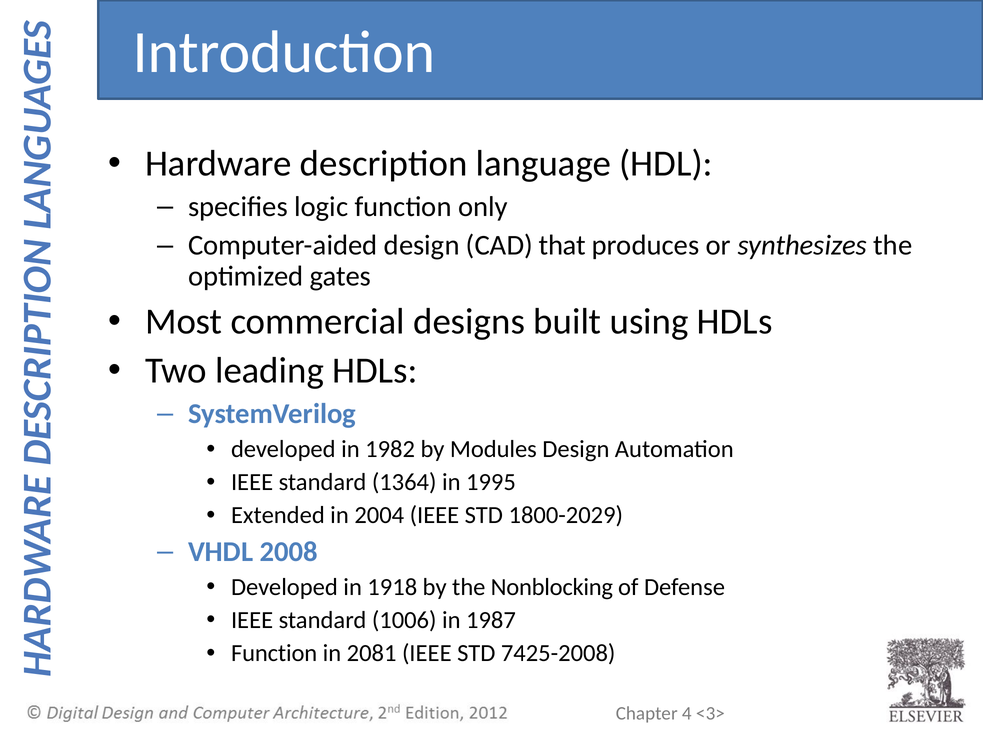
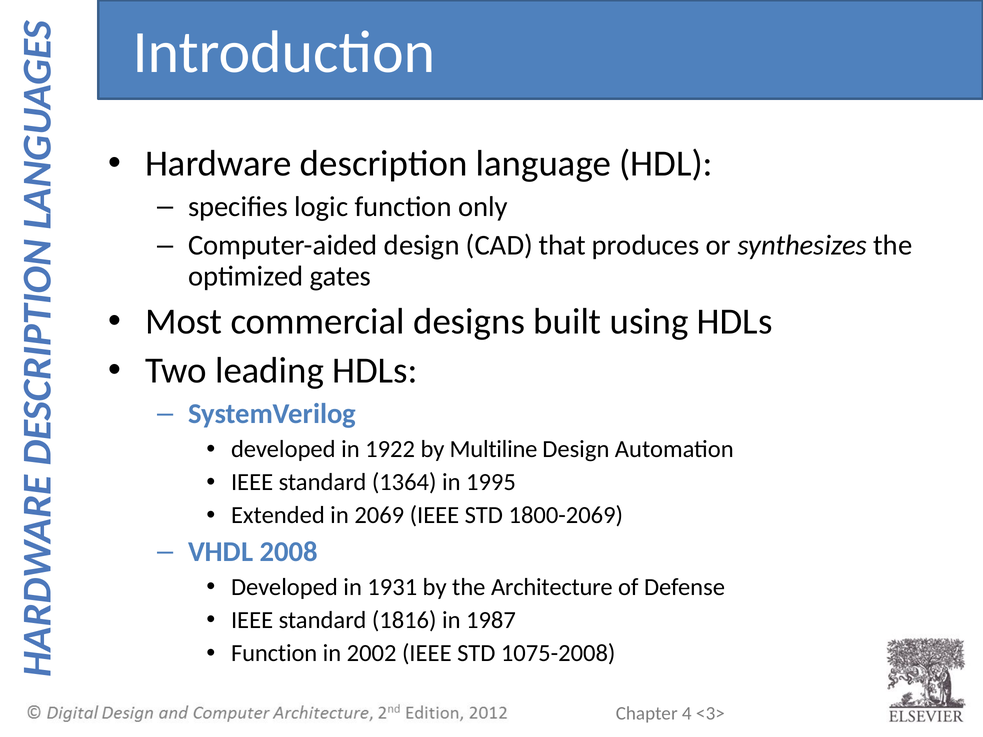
1982: 1982 -> 1922
Modules: Modules -> Multiline
2004: 2004 -> 2069
1800-2029: 1800-2029 -> 1800-2069
1918: 1918 -> 1931
Nonblocking: Nonblocking -> Architecture
1006: 1006 -> 1816
2081: 2081 -> 2002
7425-2008: 7425-2008 -> 1075-2008
